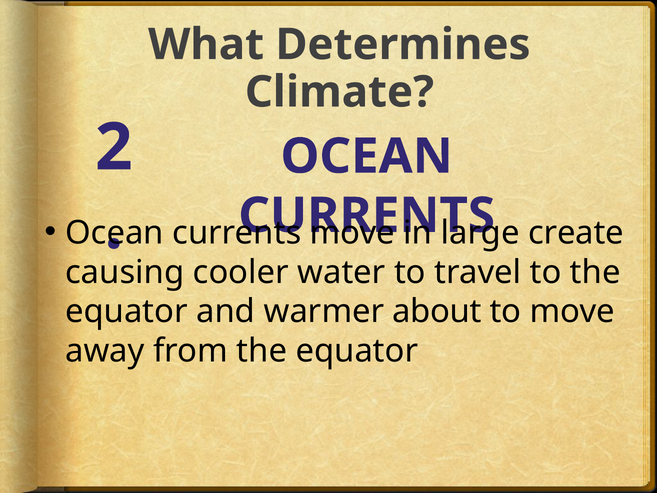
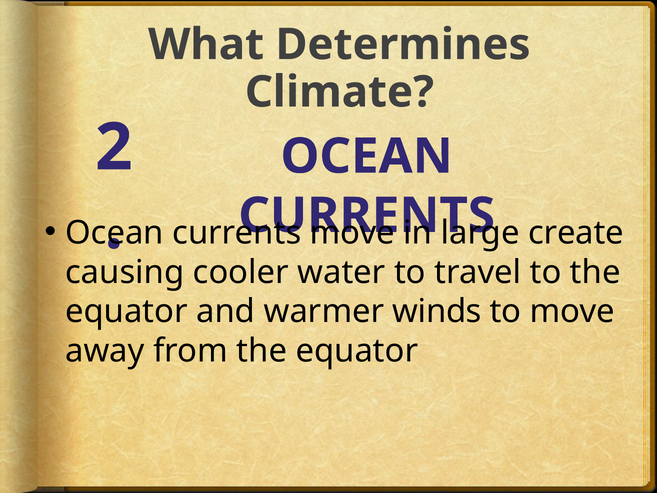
about: about -> winds
